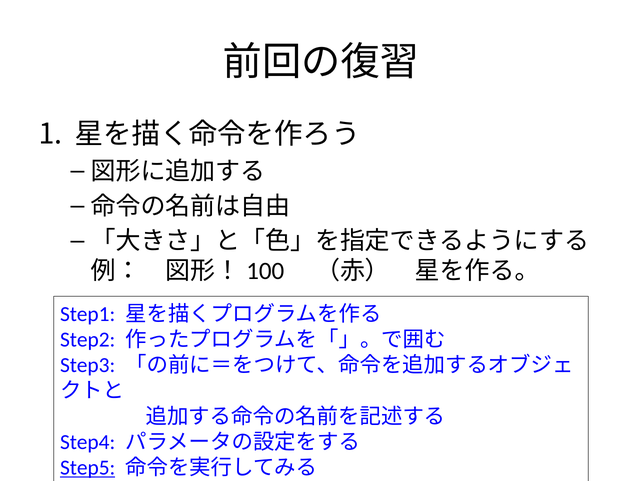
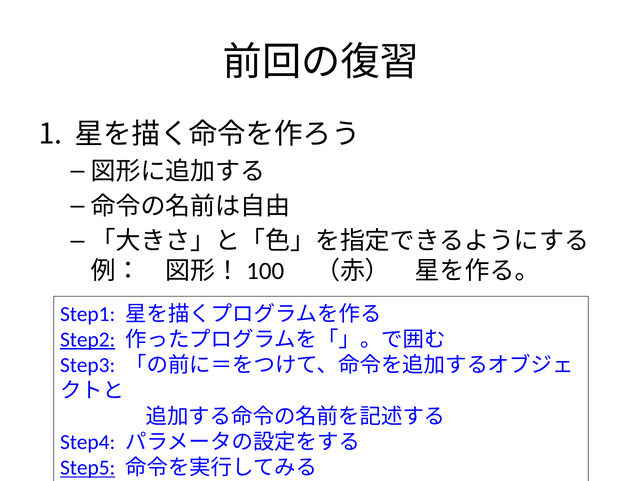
Step2 underline: none -> present
